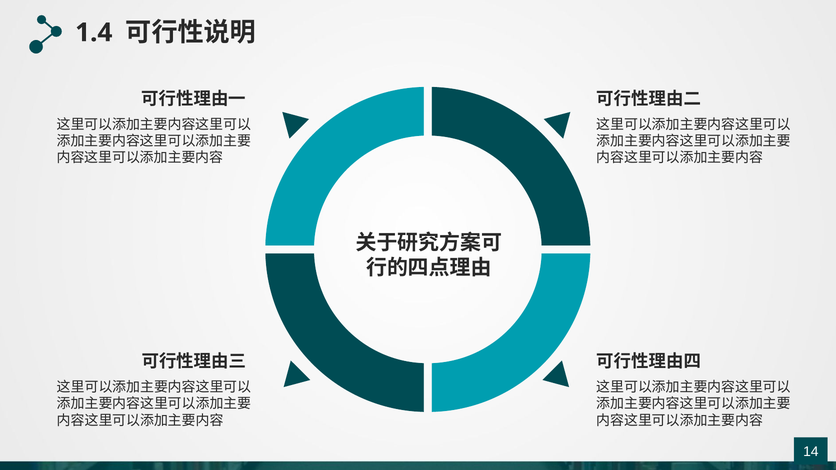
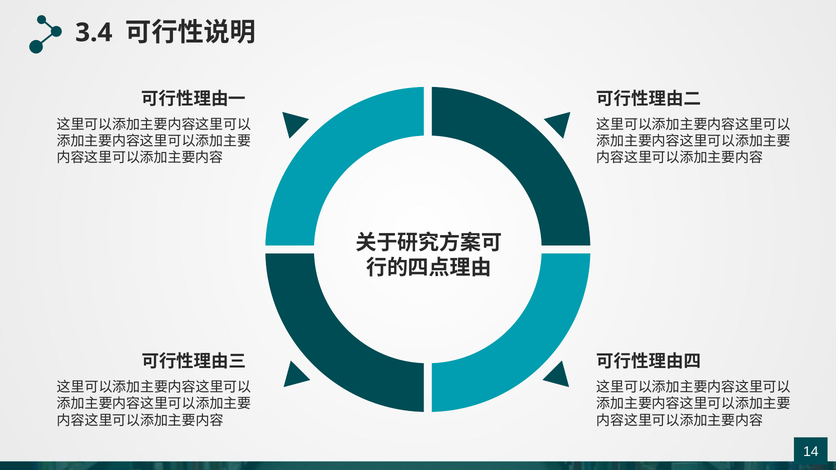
1.4: 1.4 -> 3.4
